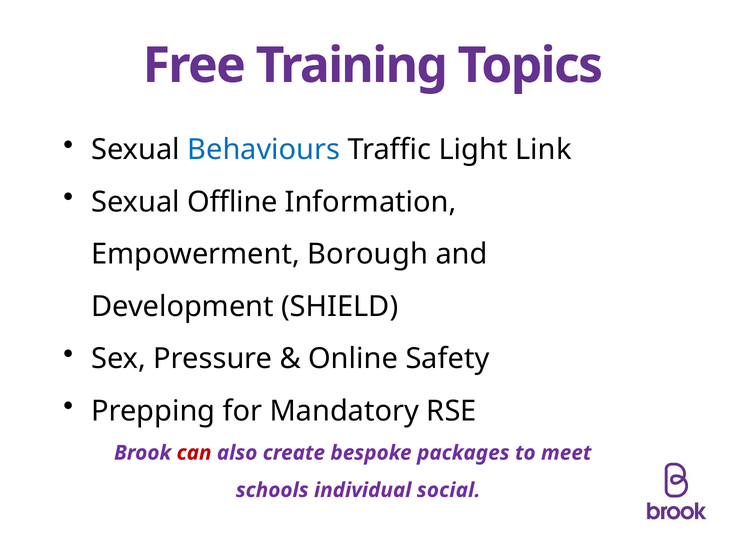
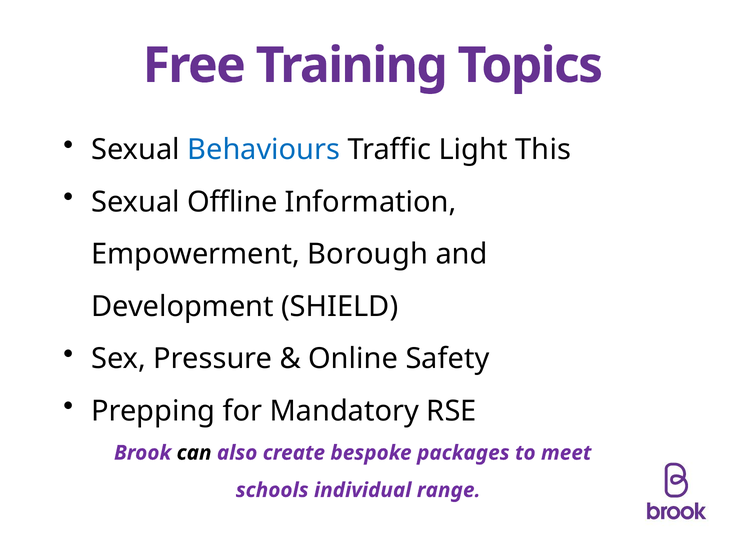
Link: Link -> This
can colour: red -> black
social: social -> range
